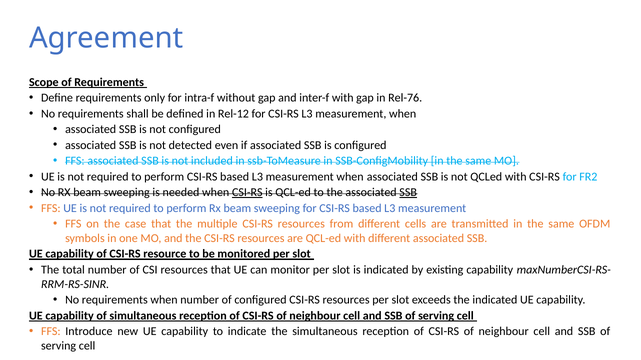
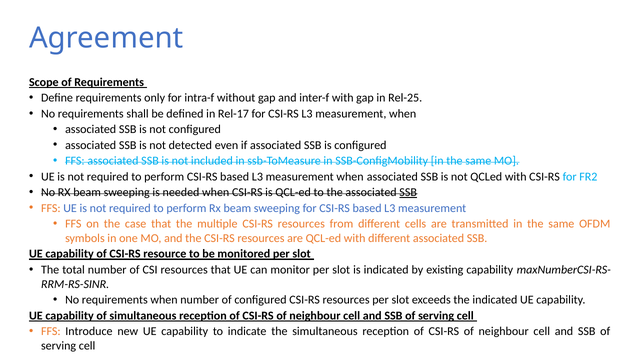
Rel-76: Rel-76 -> Rel-25
Rel-12: Rel-12 -> Rel-17
CSI-RS at (247, 193) underline: present -> none
